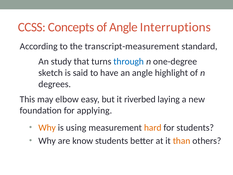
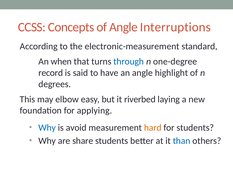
transcript-measurement: transcript-measurement -> electronic-measurement
study: study -> when
sketch: sketch -> record
Why at (47, 127) colour: orange -> blue
using: using -> avoid
know: know -> share
than colour: orange -> blue
